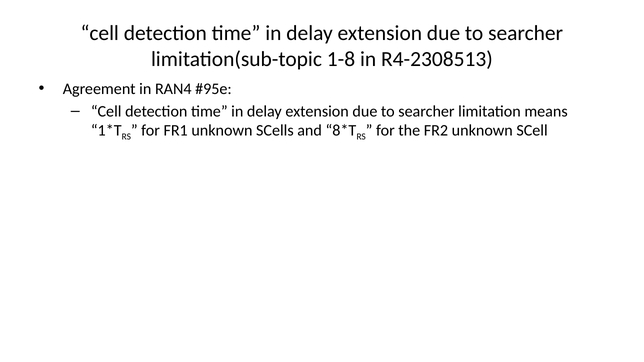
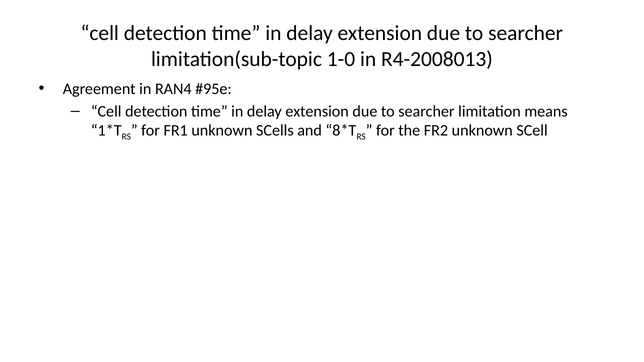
1-8: 1-8 -> 1-0
R4-2308513: R4-2308513 -> R4-2008013
